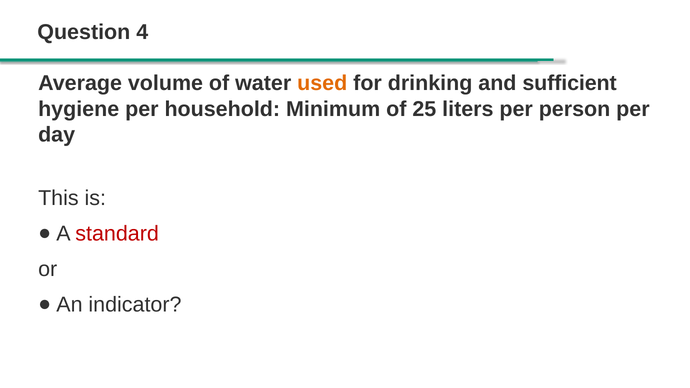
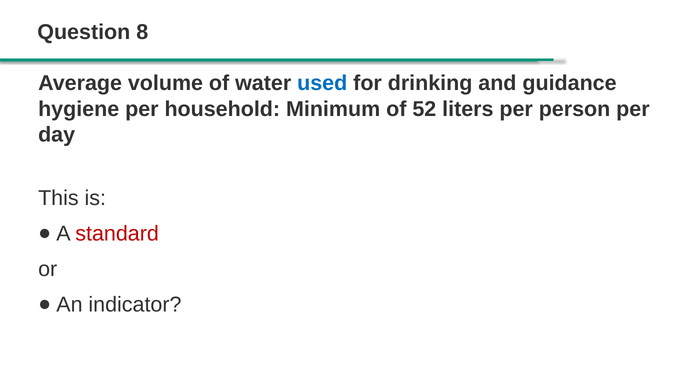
4: 4 -> 8
used colour: orange -> blue
sufficient: sufficient -> guidance
25: 25 -> 52
